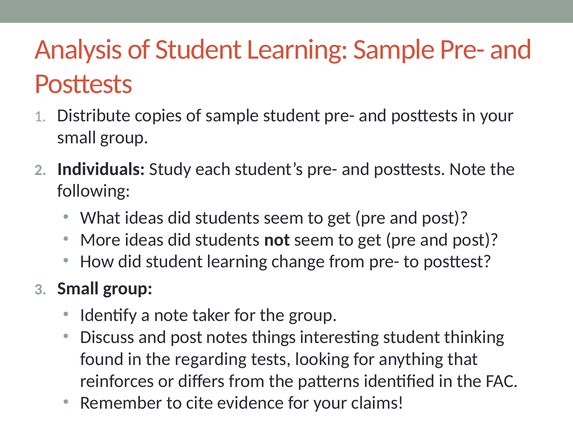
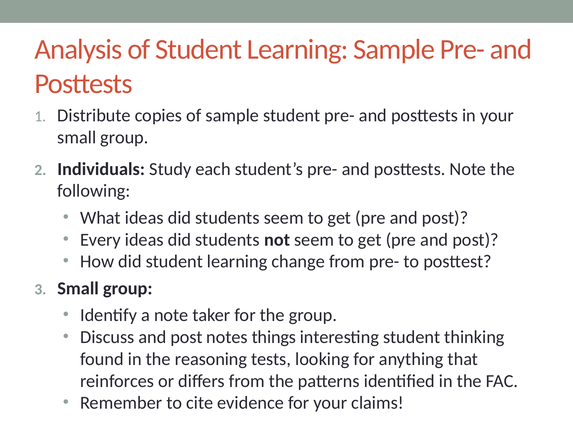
More: More -> Every
regarding: regarding -> reasoning
